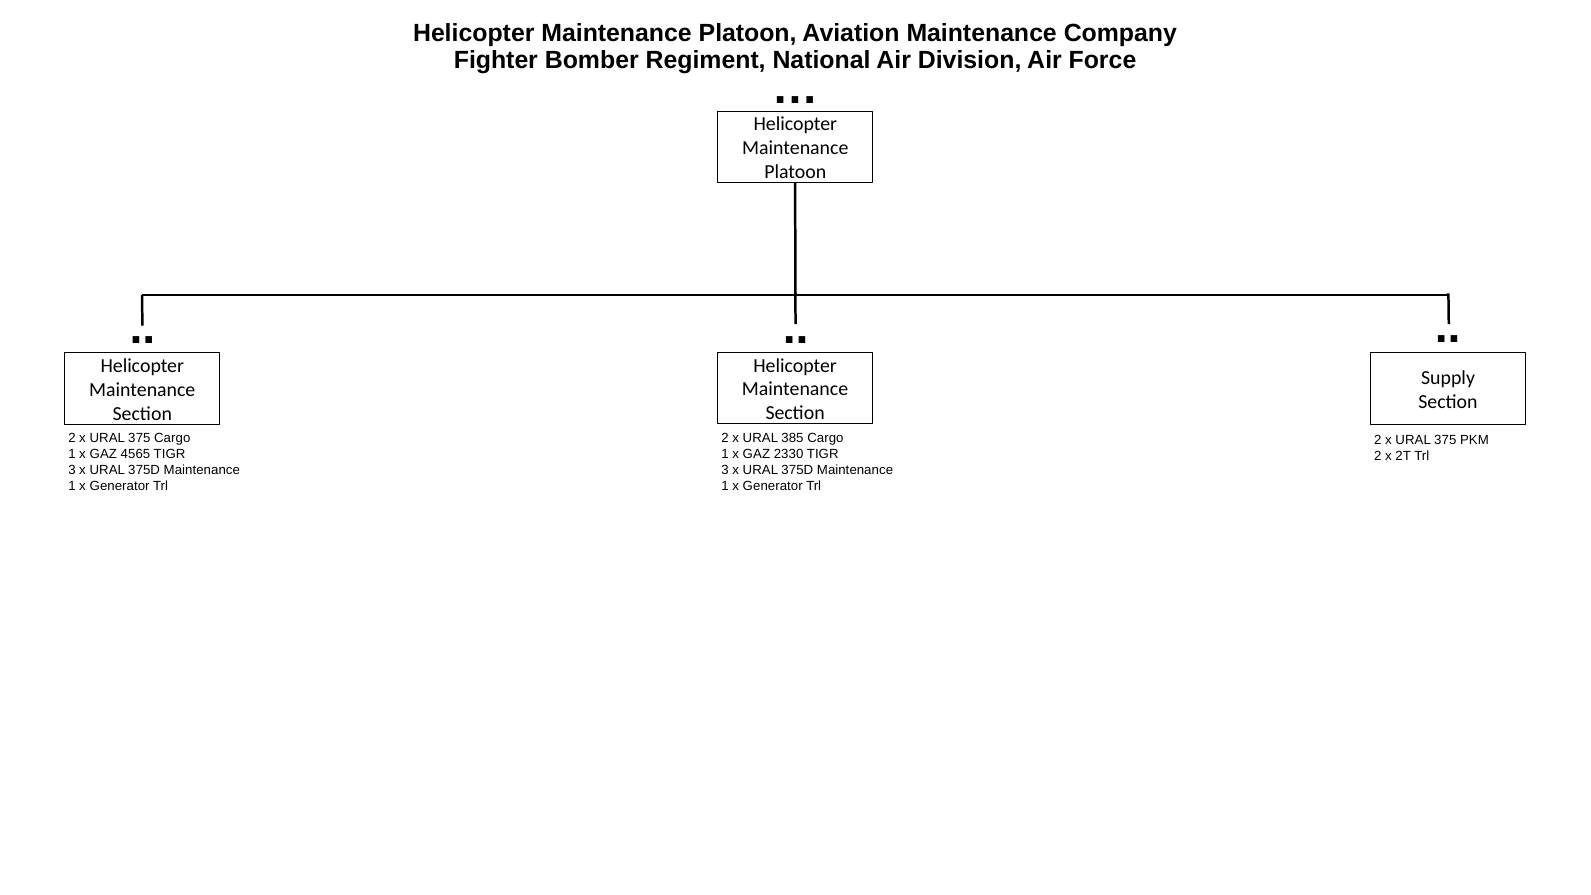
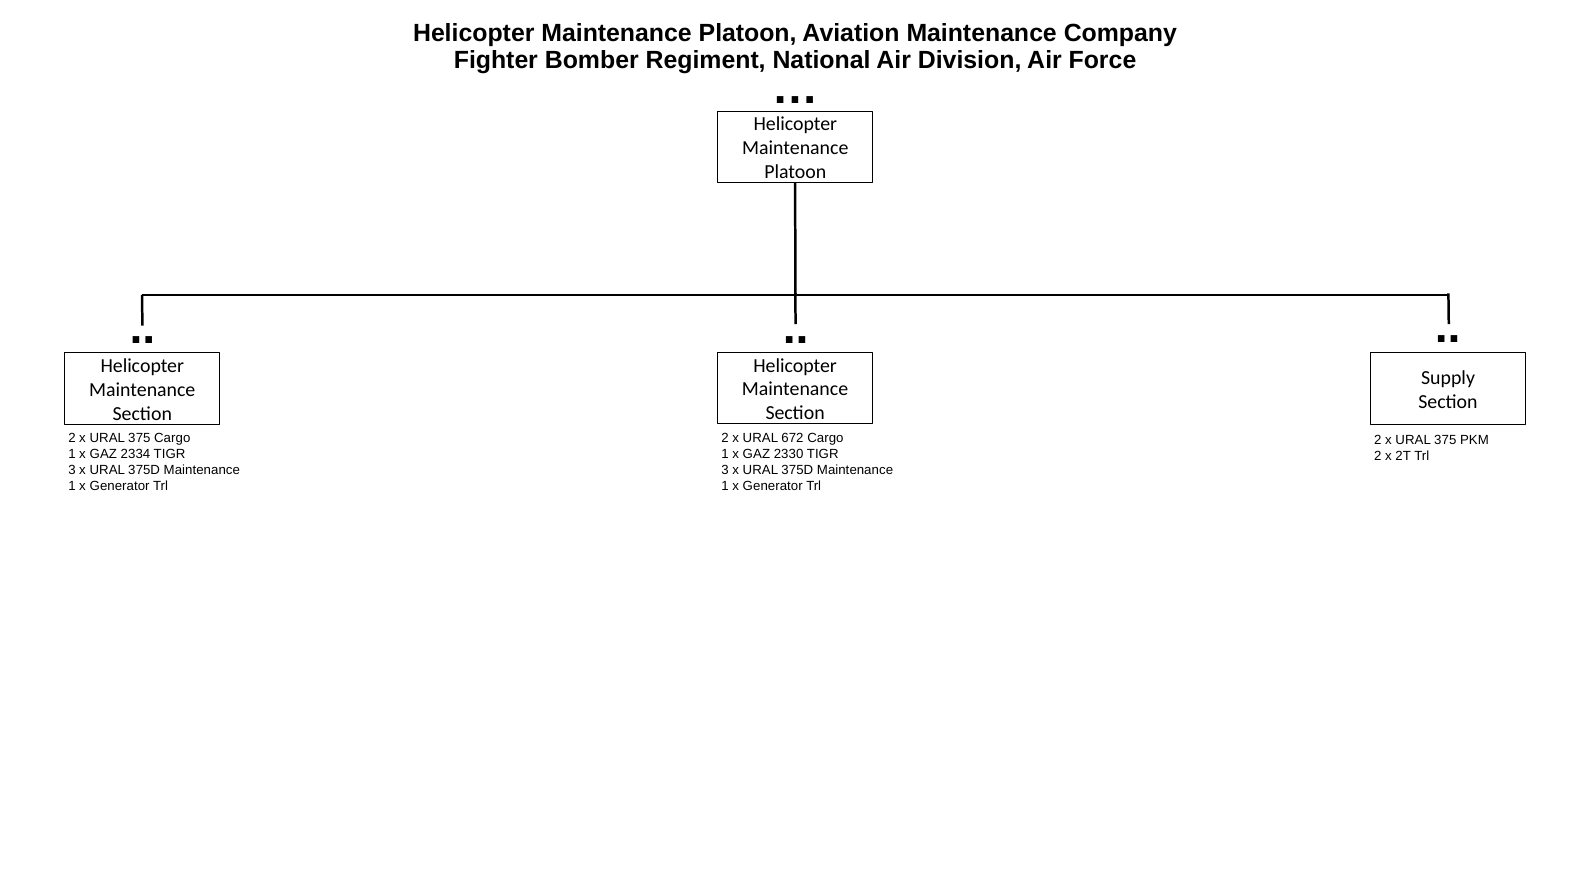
385: 385 -> 672
4565: 4565 -> 2334
